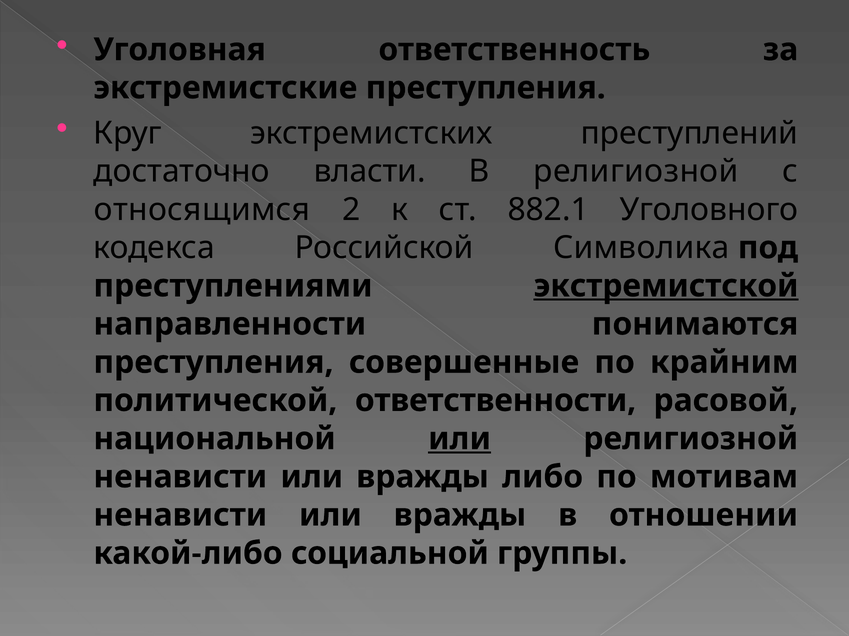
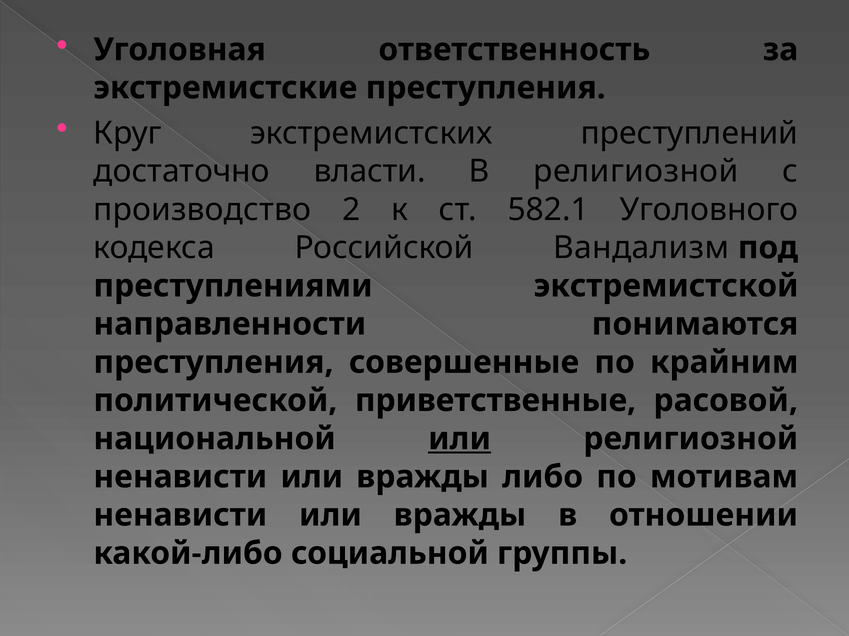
относящимся: относящимся -> производство
882.1: 882.1 -> 582.1
Символика: Символика -> Вандализм
экстремистской underline: present -> none
ответственности: ответственности -> приветственные
